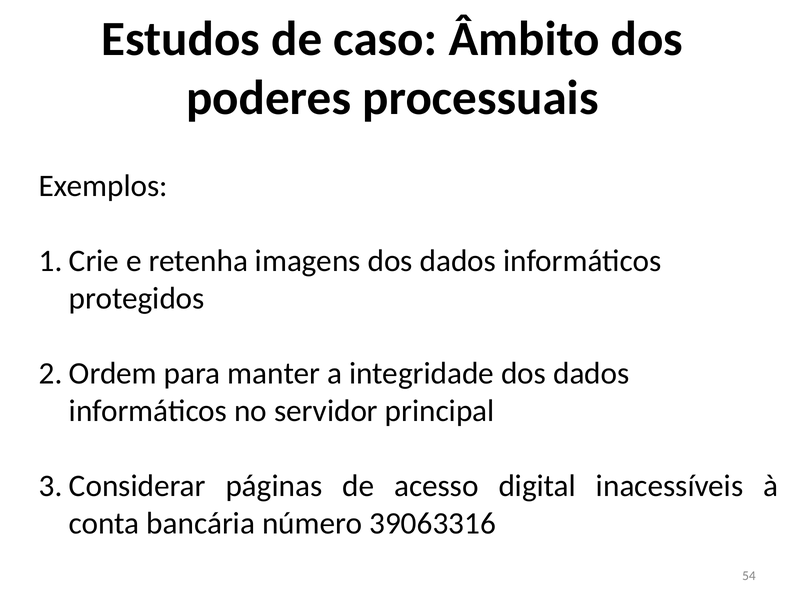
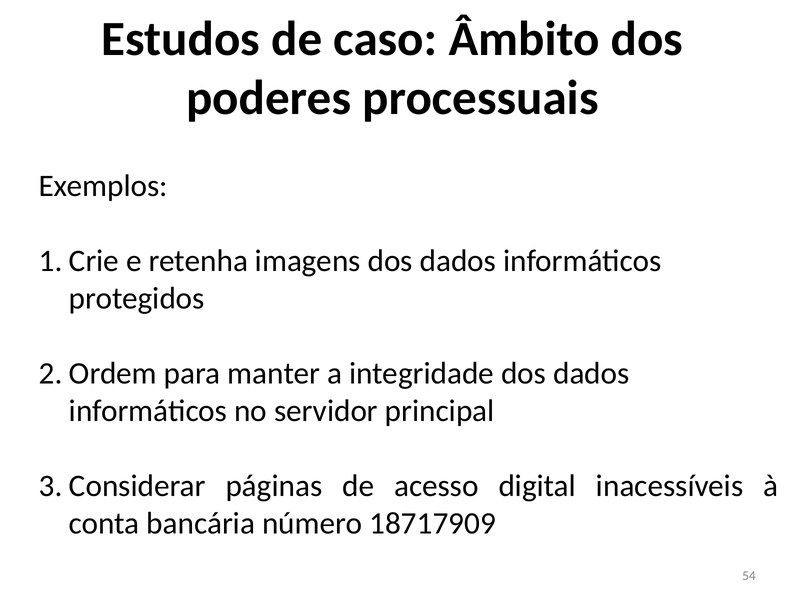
39063316: 39063316 -> 18717909
